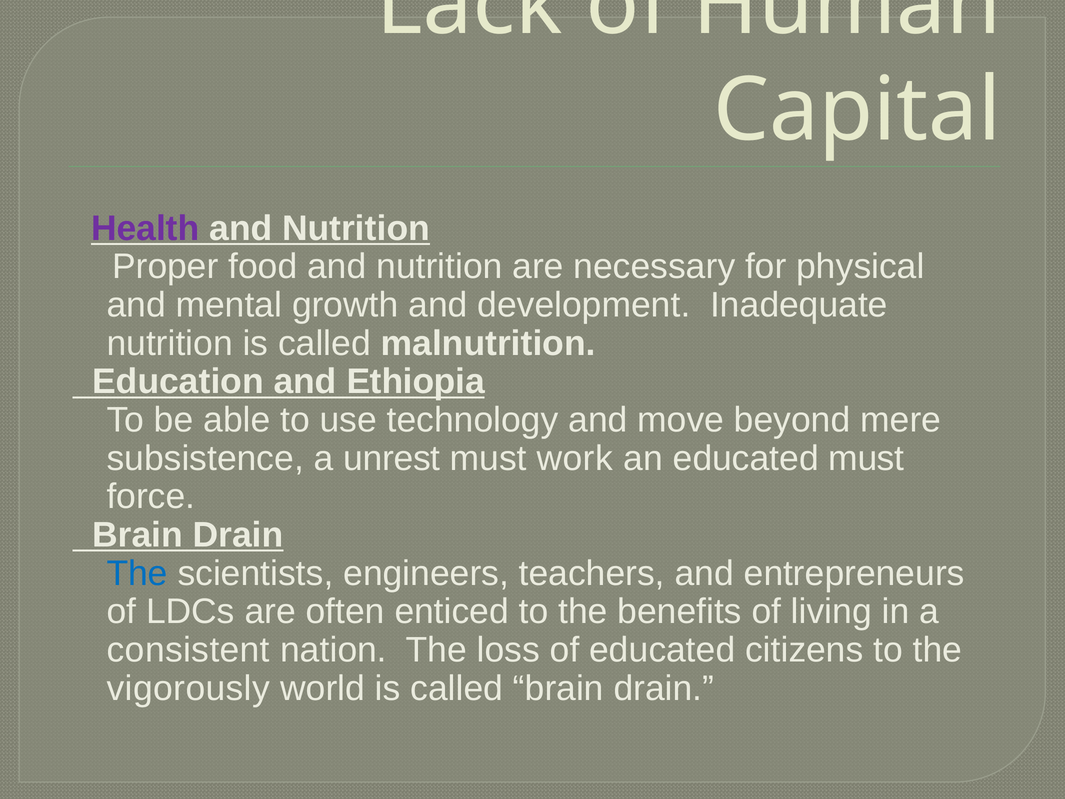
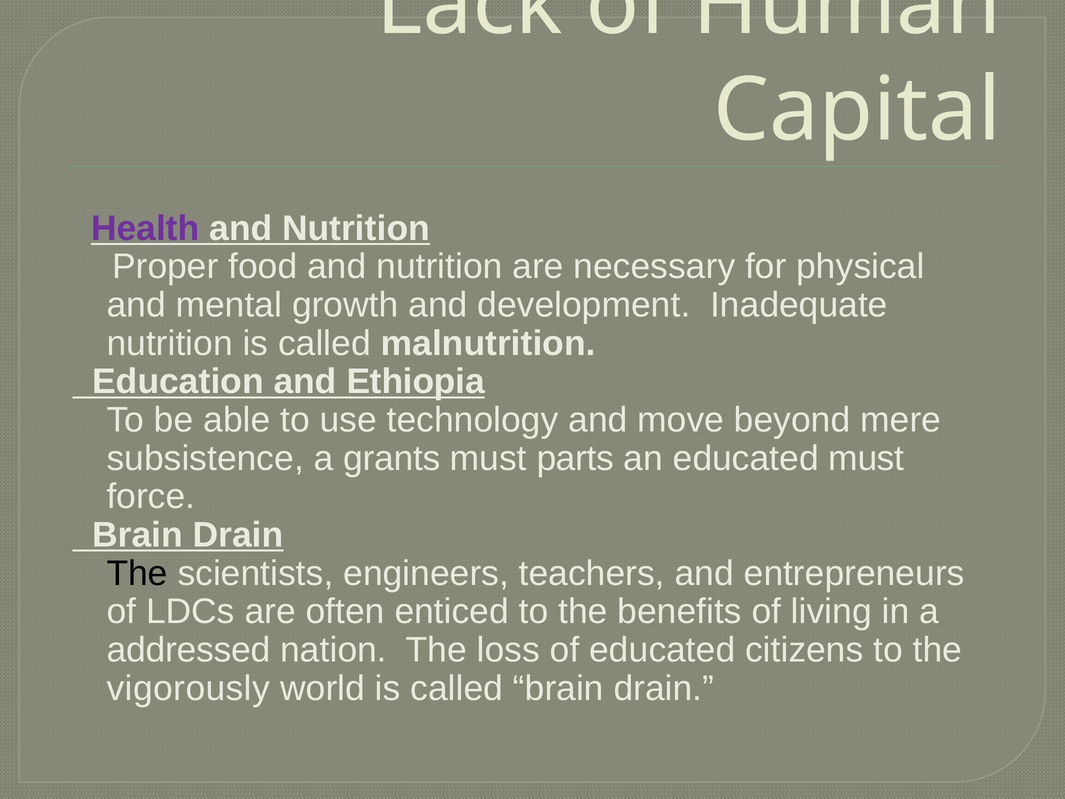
unrest: unrest -> grants
work: work -> parts
The at (137, 573) colour: blue -> black
consistent: consistent -> addressed
